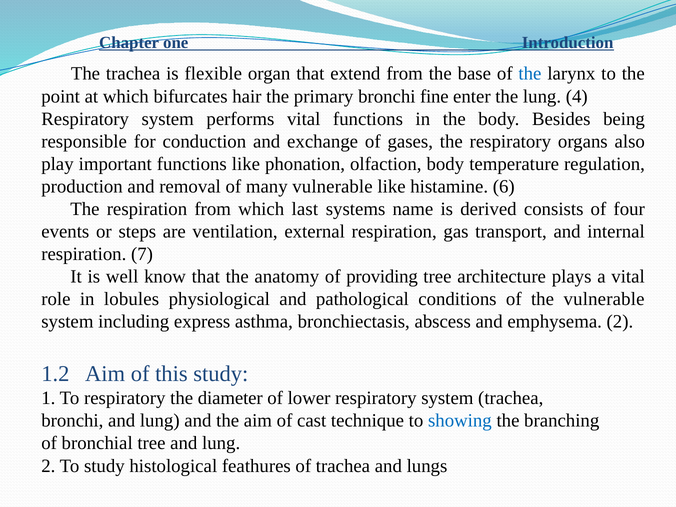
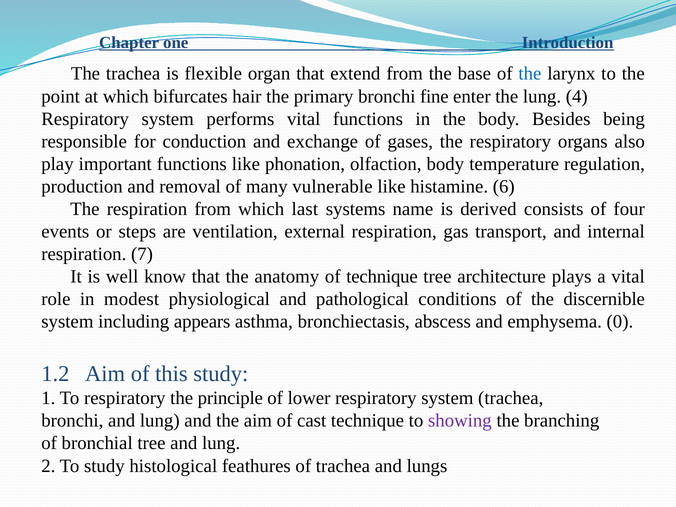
of providing: providing -> technique
lobules: lobules -> modest
the vulnerable: vulnerable -> discernible
express: express -> appears
emphysema 2: 2 -> 0
diameter: diameter -> principle
showing colour: blue -> purple
